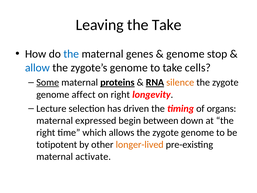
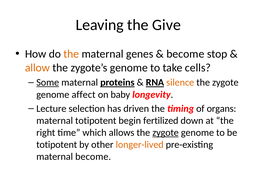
the Take: Take -> Give
the at (71, 54) colour: blue -> orange
genome at (185, 54): genome -> become
allow colour: blue -> orange
on right: right -> baby
maternal expressed: expressed -> totipotent
between: between -> fertilized
zygote at (166, 132) underline: none -> present
maternal activate: activate -> become
